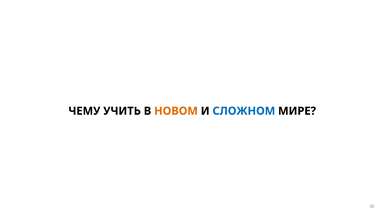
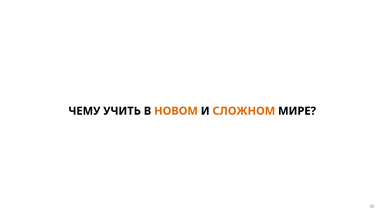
СЛОЖНОМ colour: blue -> orange
